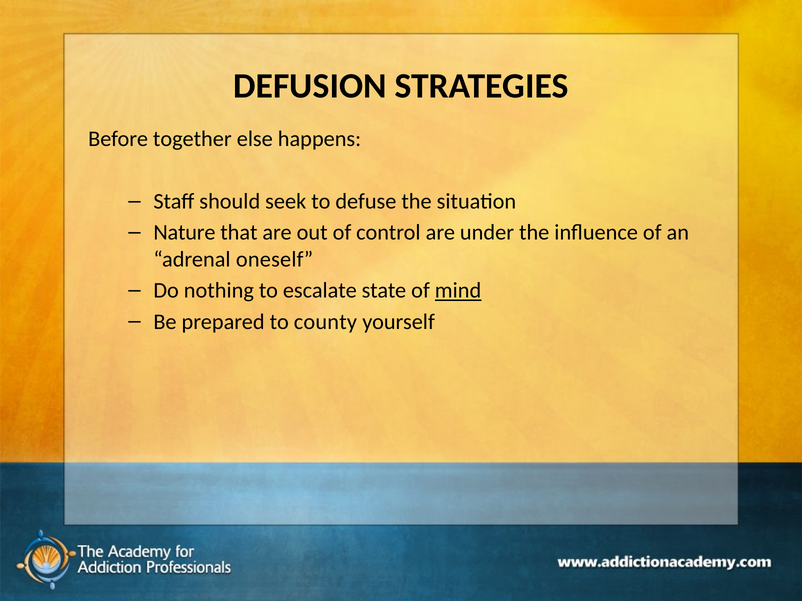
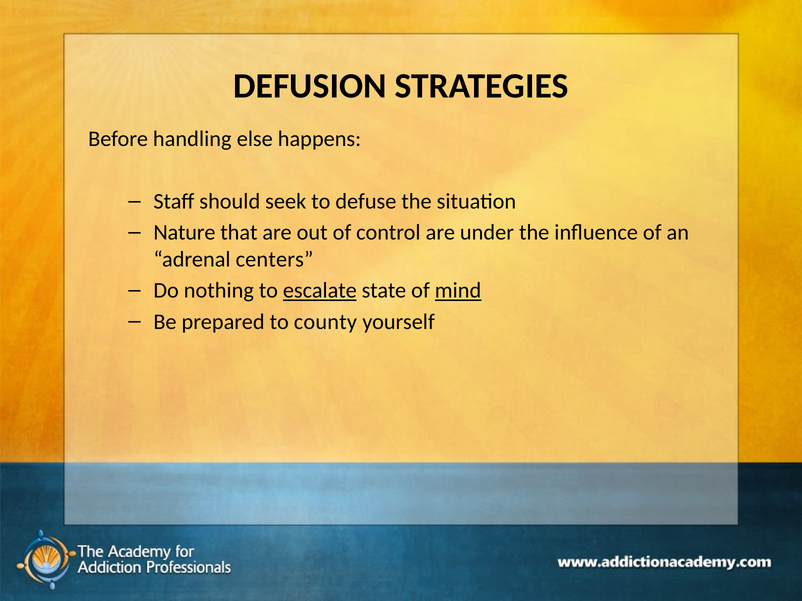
together: together -> handling
oneself: oneself -> centers
escalate underline: none -> present
